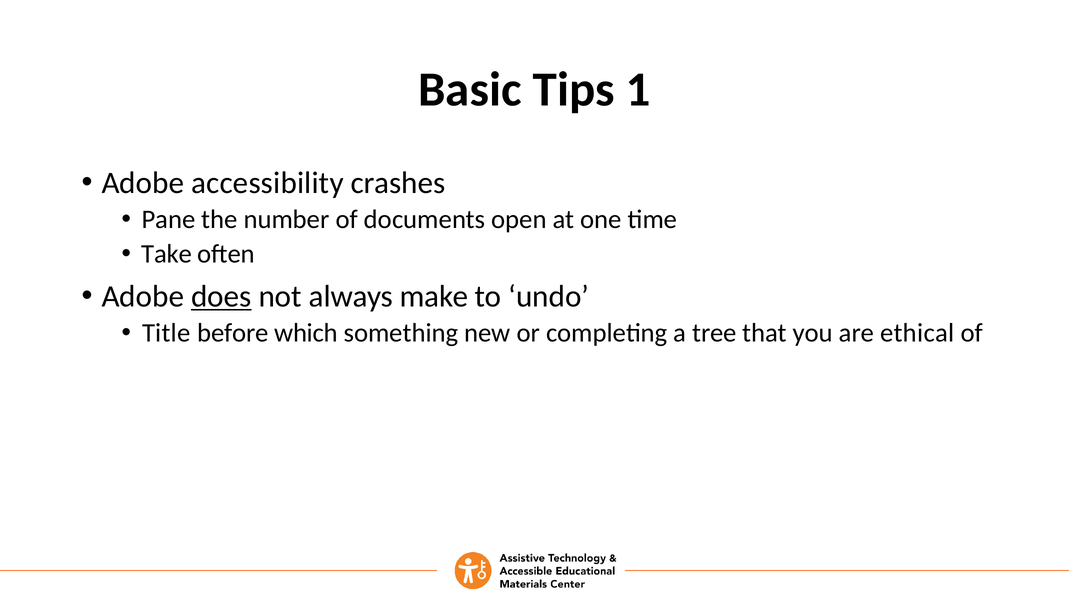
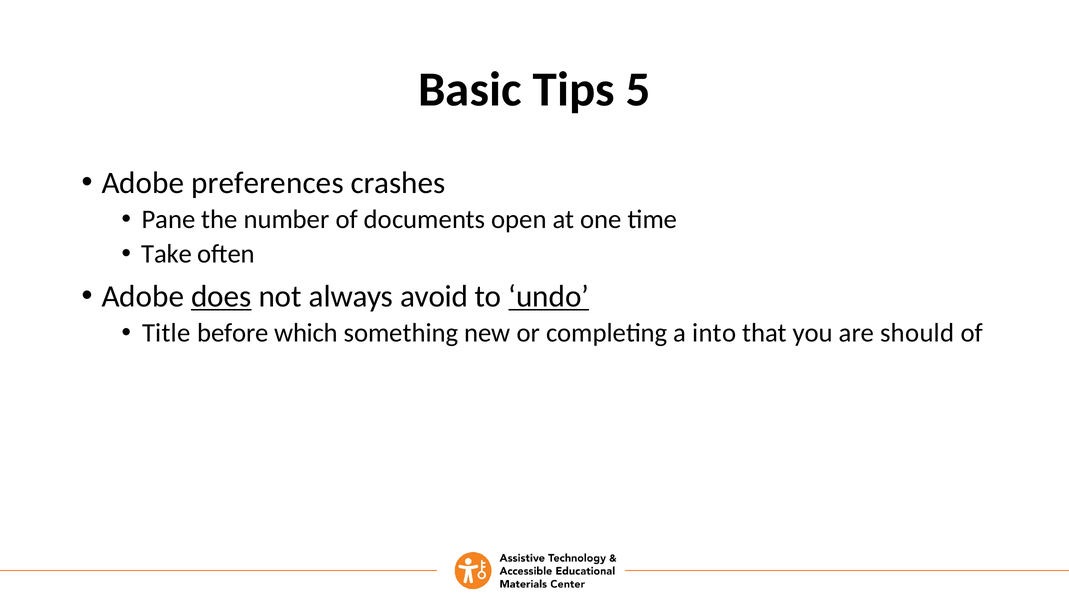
1: 1 -> 5
accessibility: accessibility -> preferences
make: make -> avoid
undo underline: none -> present
tree: tree -> into
ethical: ethical -> should
